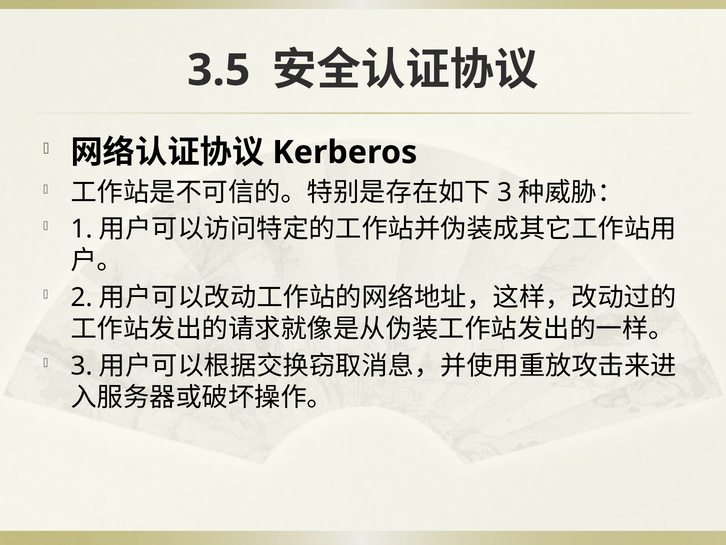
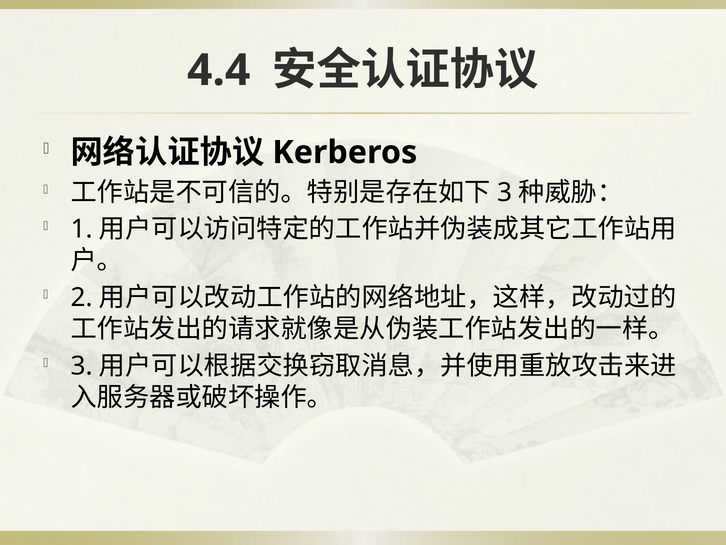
3.5: 3.5 -> 4.4
